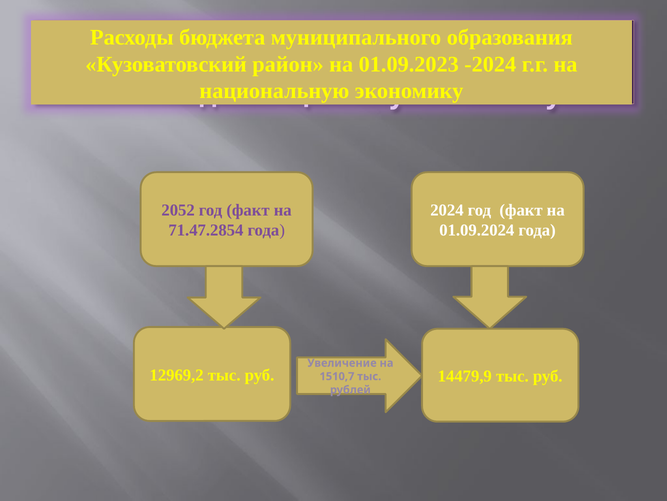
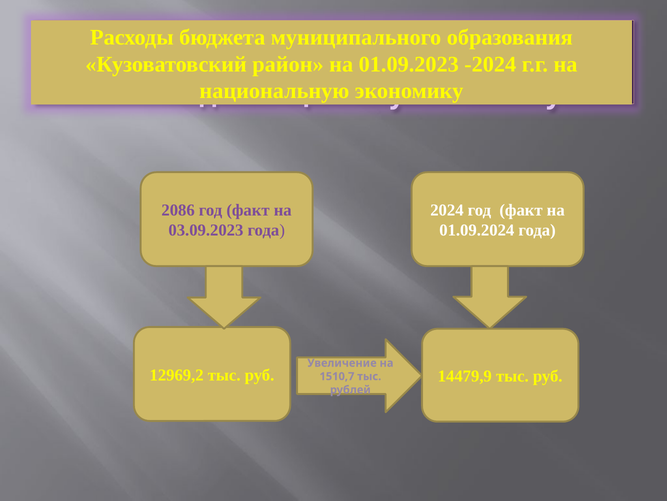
2052: 2052 -> 2086
71.47.2854: 71.47.2854 -> 03.09.2023
